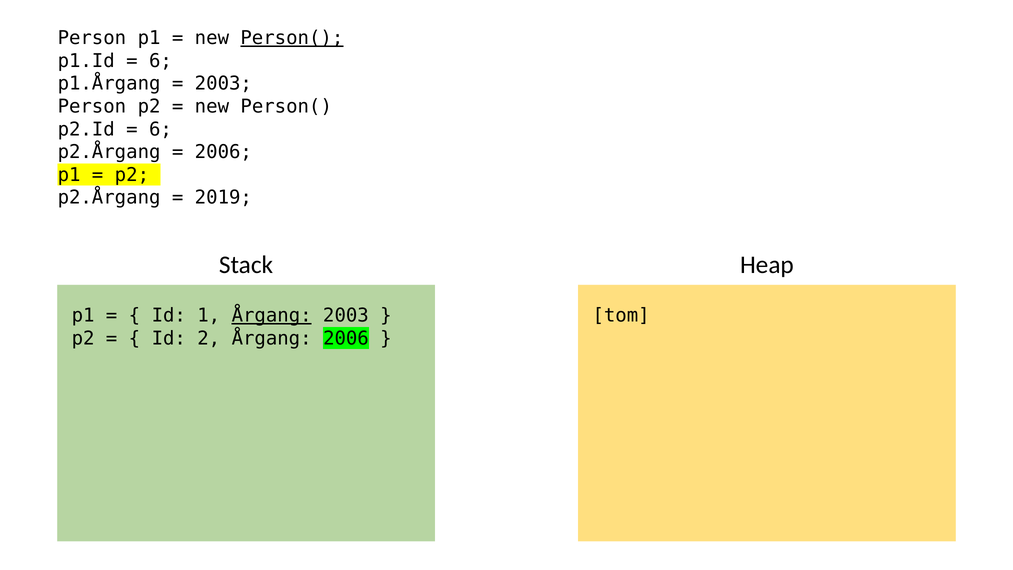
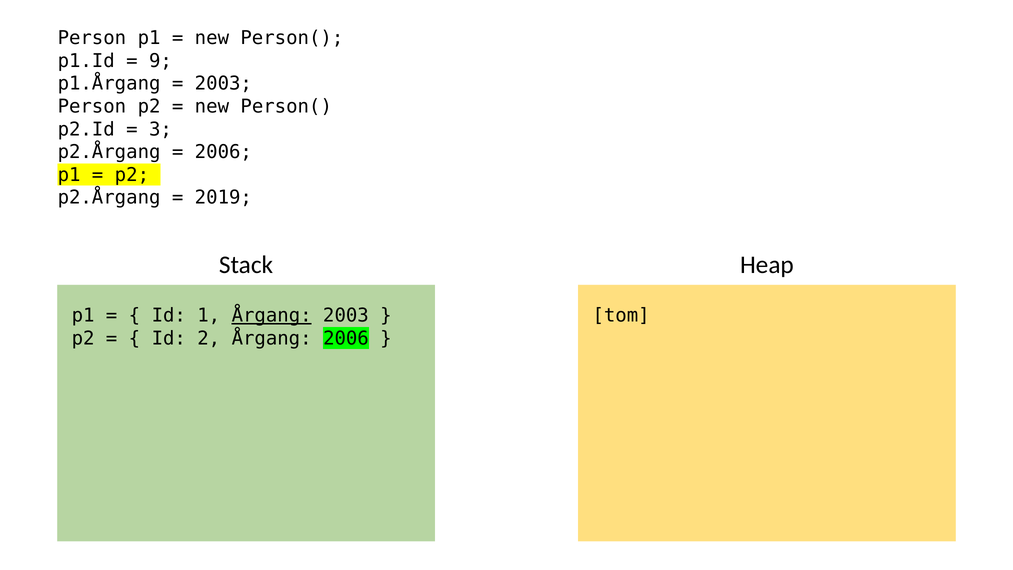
Person( at (292, 38) underline: present -> none
6 at (160, 61): 6 -> 9
6 at (160, 129): 6 -> 3
